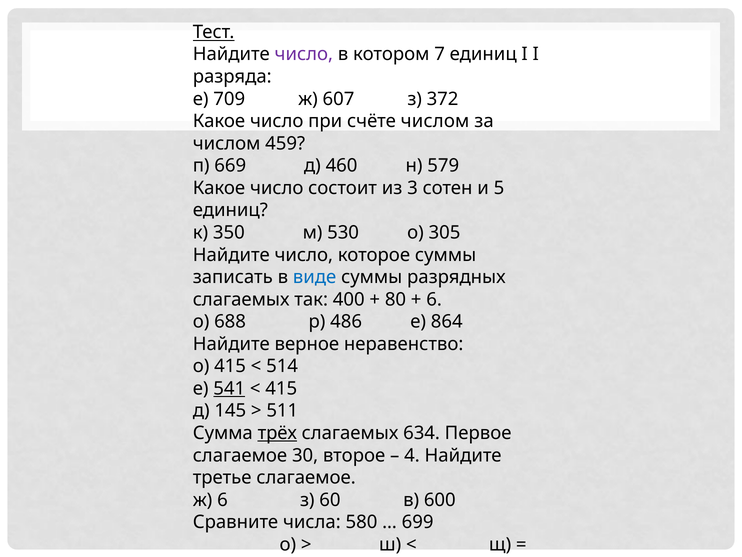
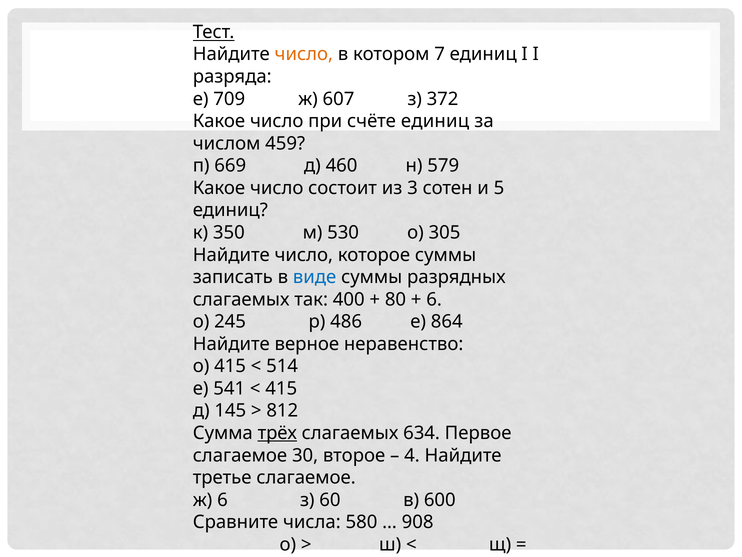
число at (304, 54) colour: purple -> orange
счёте числом: числом -> единиц
688: 688 -> 245
541 underline: present -> none
511: 511 -> 812
699: 699 -> 908
